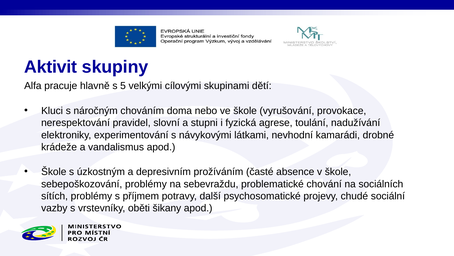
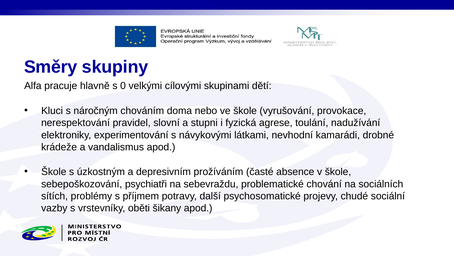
Aktivit: Aktivit -> Směry
5: 5 -> 0
sebepoškozování problémy: problémy -> psychiatři
